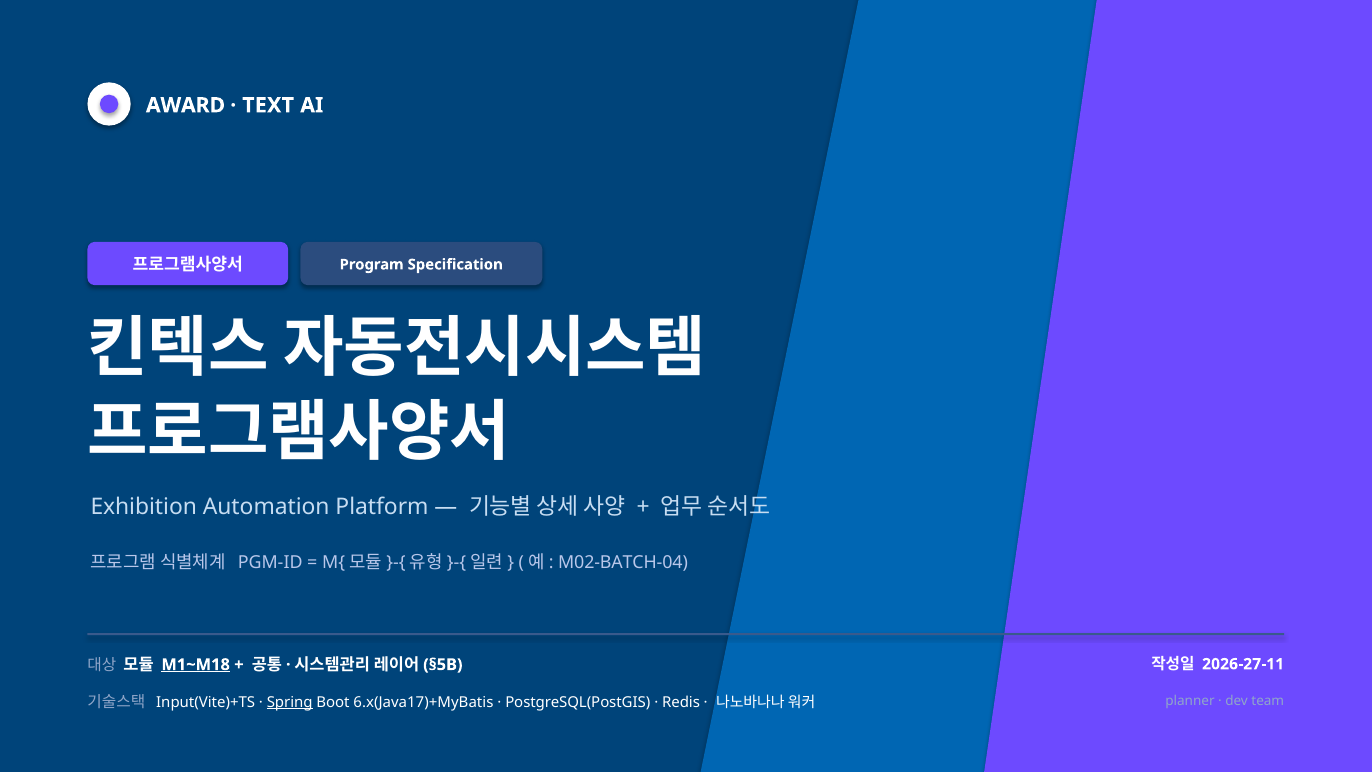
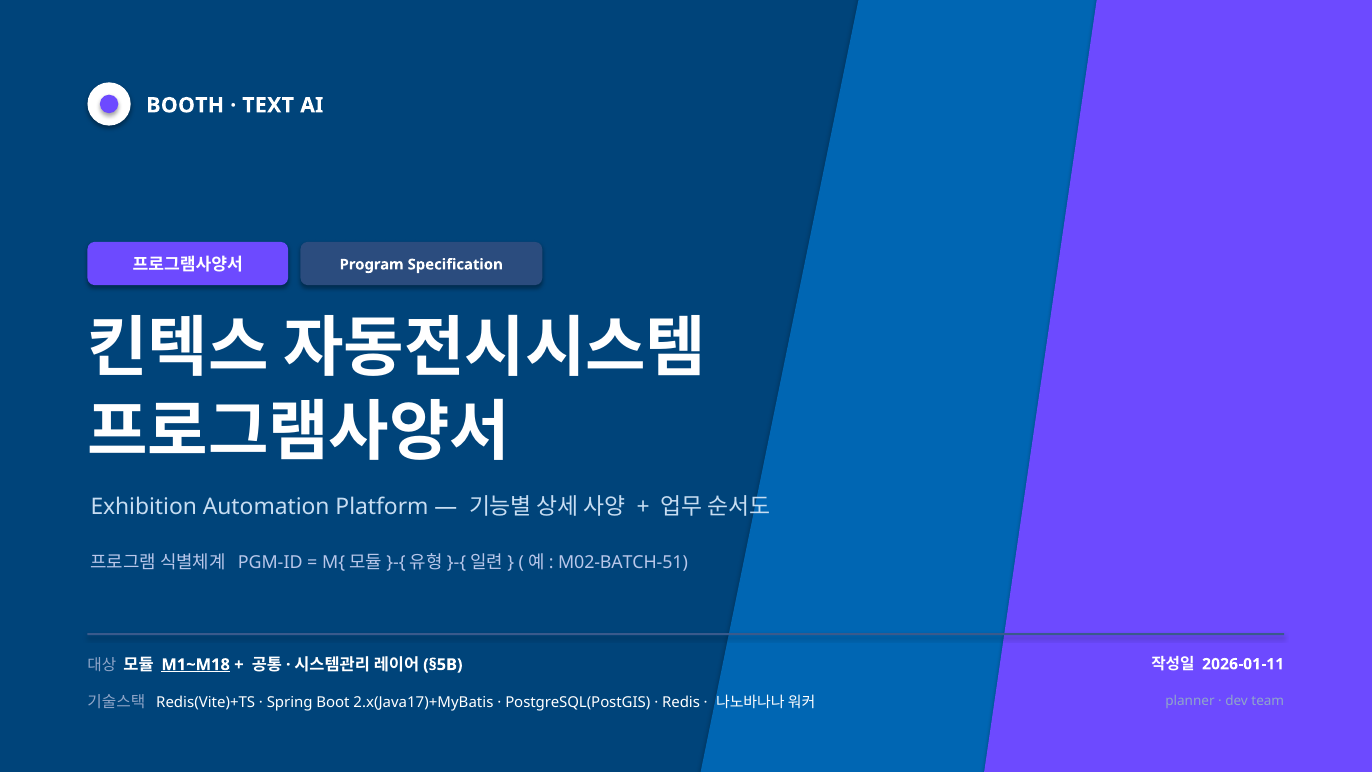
AWARD: AWARD -> BOOTH
M02-BATCH-04: M02-BATCH-04 -> M02-BATCH-51
2026-27-11: 2026-27-11 -> 2026-01-11
Input(Vite)+TS: Input(Vite)+TS -> Redis(Vite)+TS
Spring underline: present -> none
6.x(Java17)+MyBatis: 6.x(Java17)+MyBatis -> 2.x(Java17)+MyBatis
